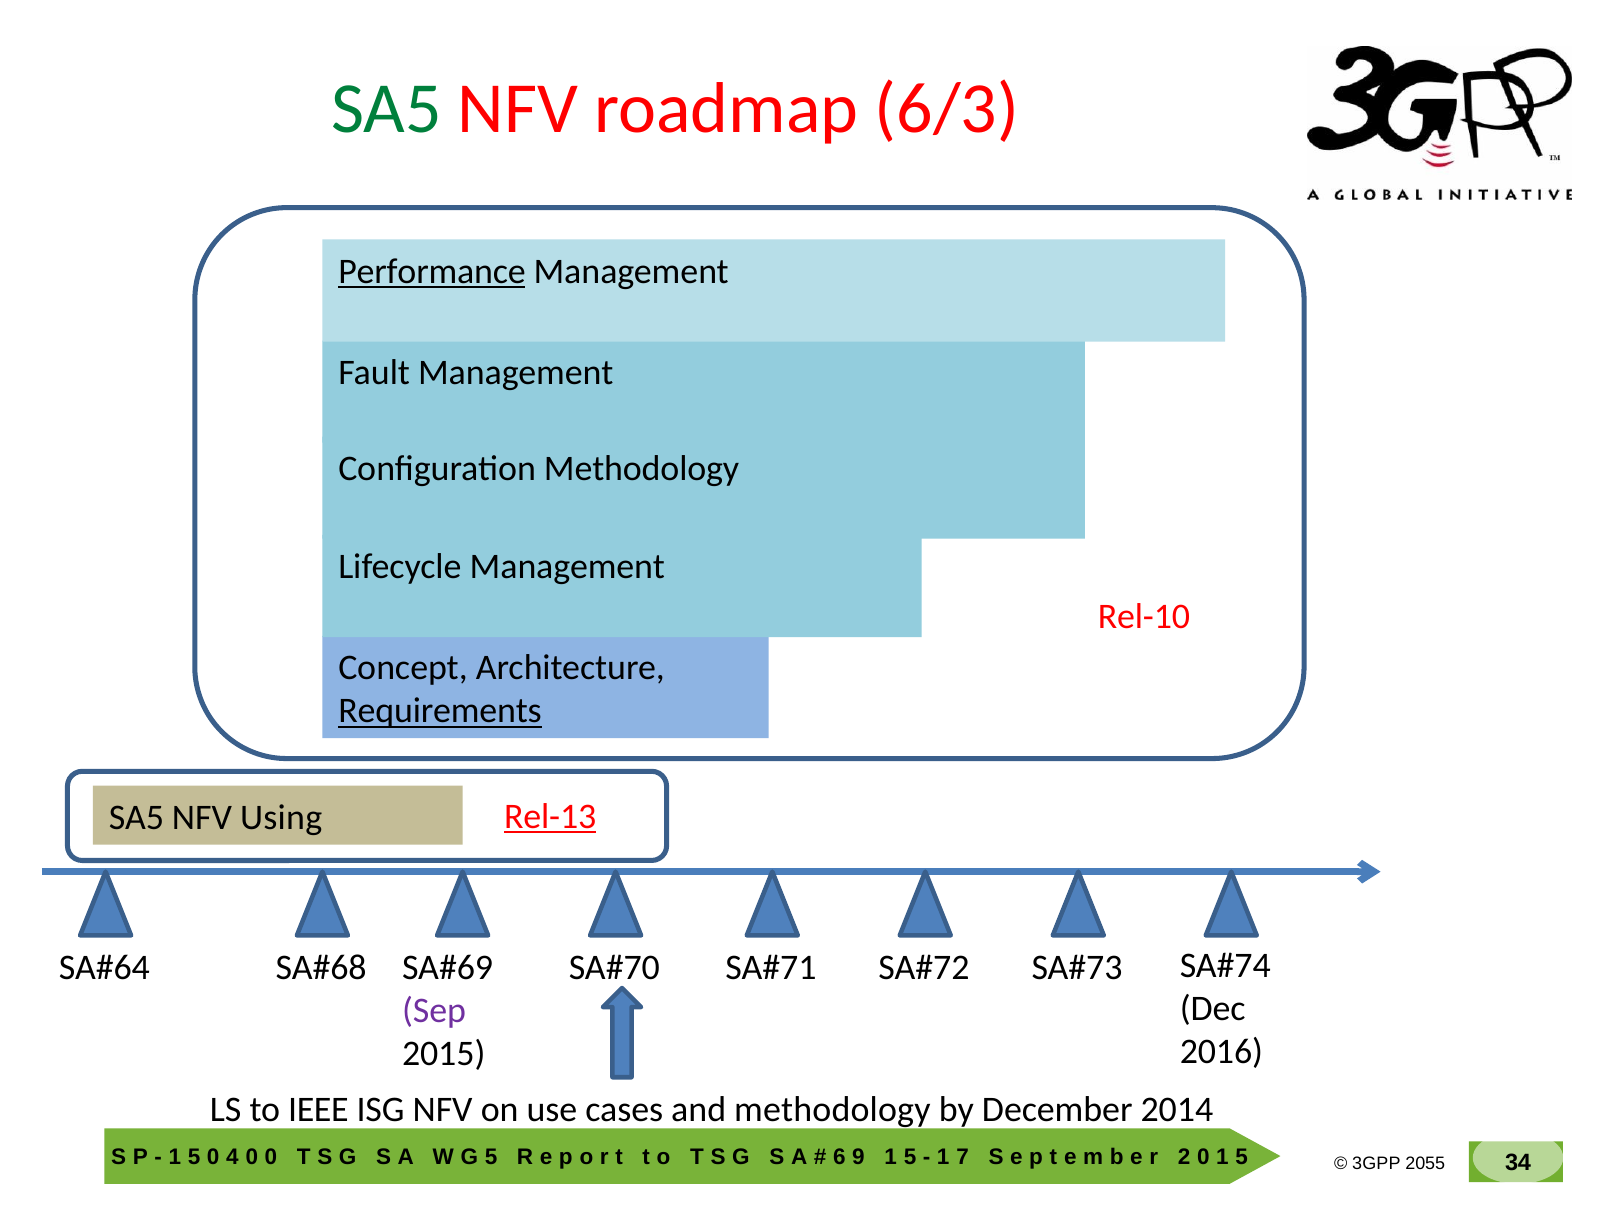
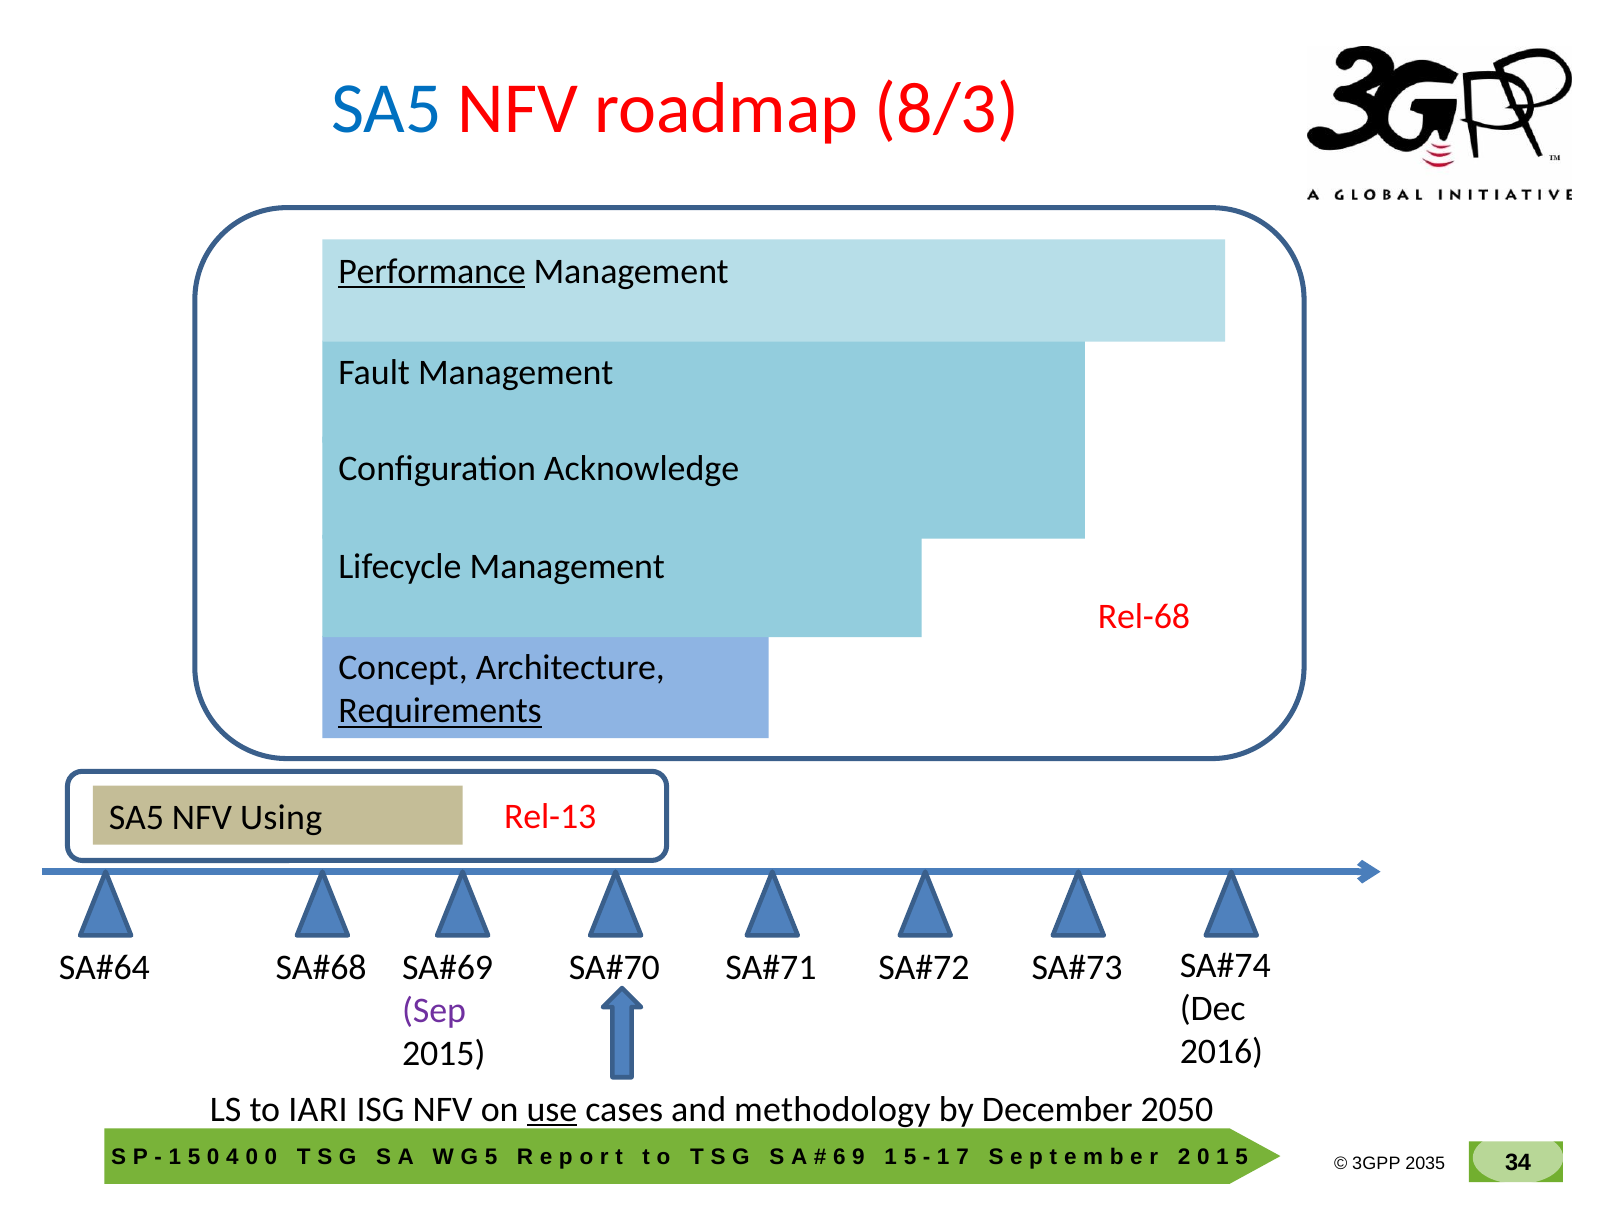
SA5 at (386, 108) colour: green -> blue
6/3: 6/3 -> 8/3
Configuration Methodology: Methodology -> Acknowledge
Rel-10: Rel-10 -> Rel-68
Rel-13 underline: present -> none
IEEE: IEEE -> IARI
use underline: none -> present
2014: 2014 -> 2050
2055: 2055 -> 2035
